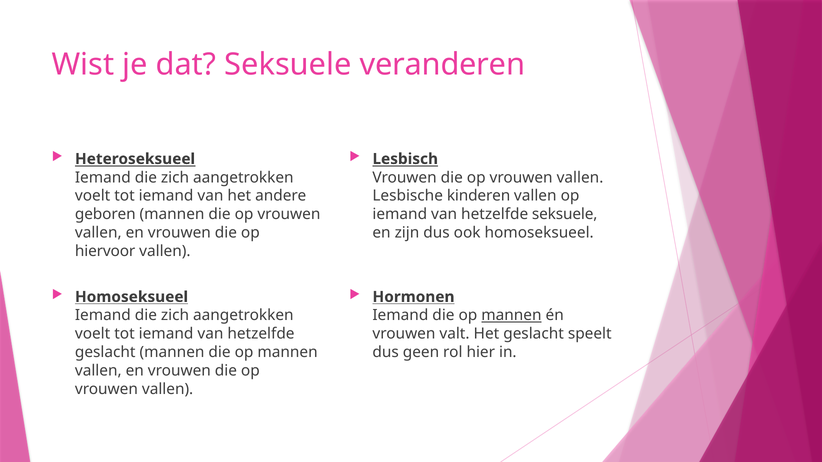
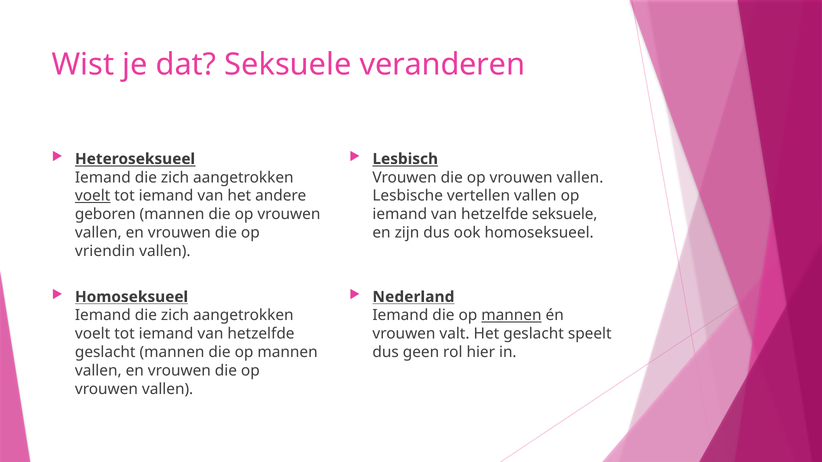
voelt at (93, 196) underline: none -> present
kinderen: kinderen -> vertellen
hiervoor: hiervoor -> vriendin
Hormonen: Hormonen -> Nederland
